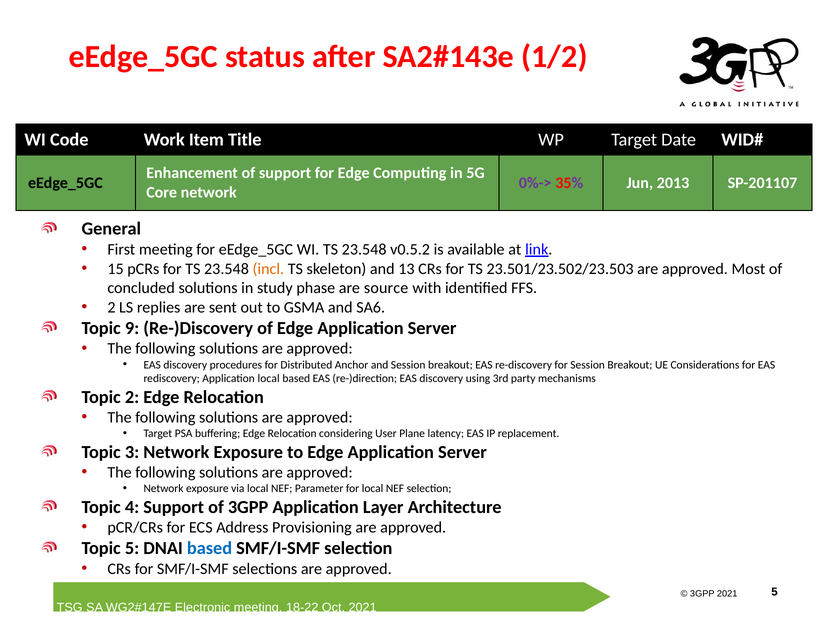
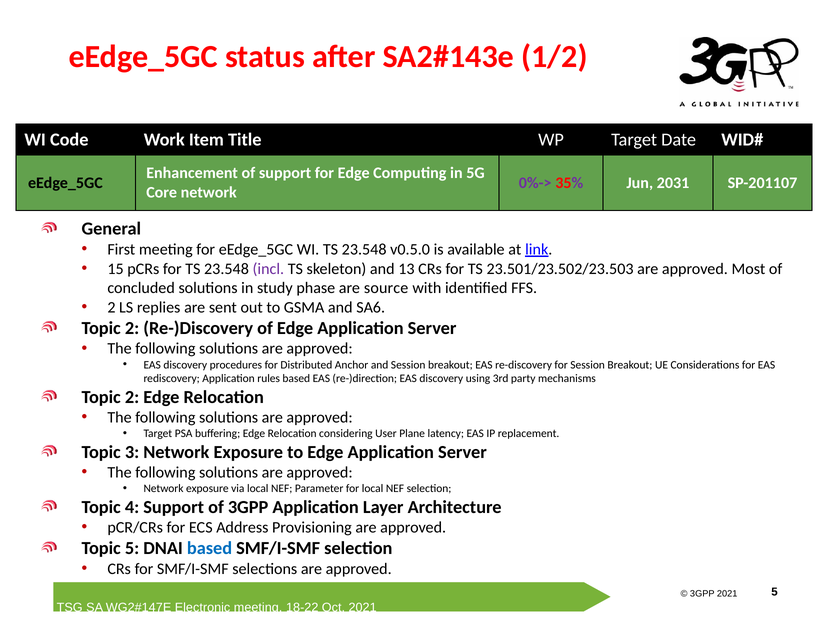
2013: 2013 -> 2031
v0.5.2: v0.5.2 -> v0.5.0
incl colour: orange -> purple
9 at (132, 328): 9 -> 2
Application local: local -> rules
